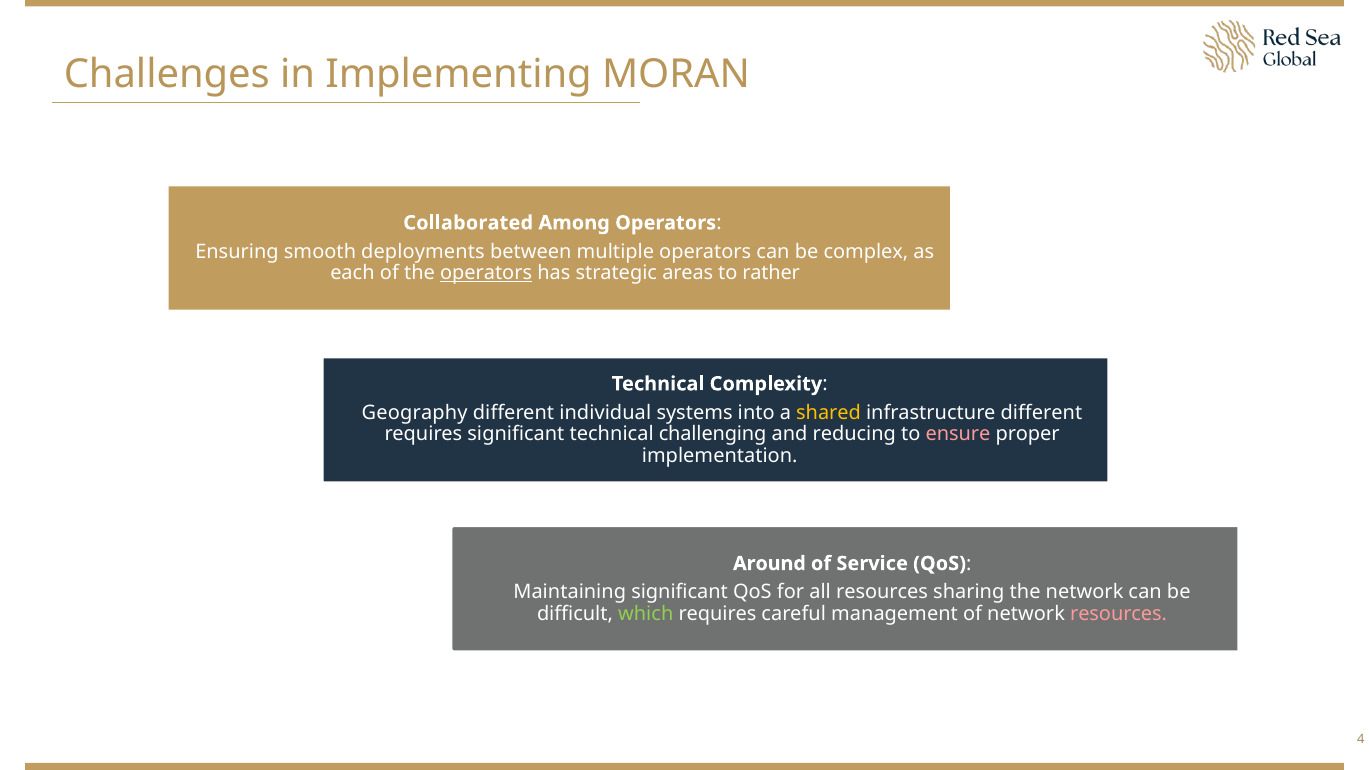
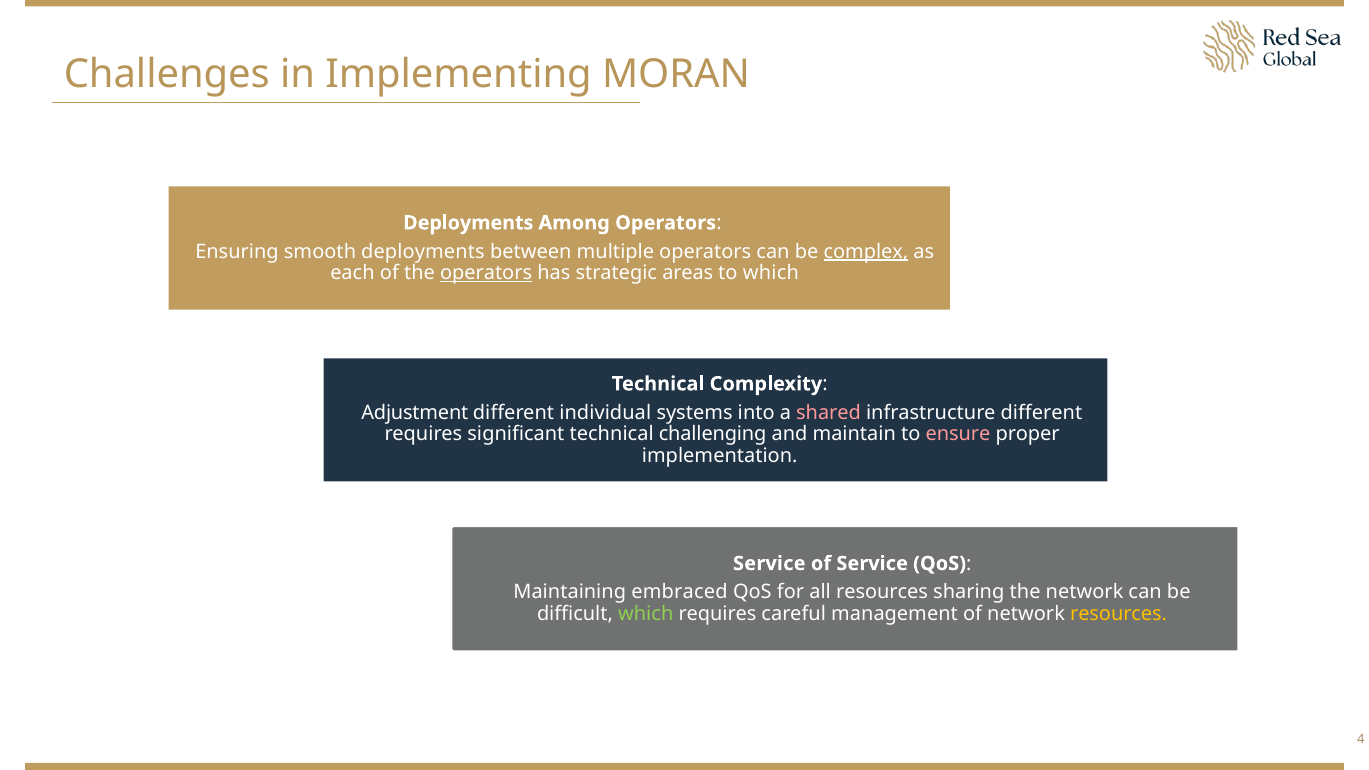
Collaborated at (468, 223): Collaborated -> Deployments
complex underline: none -> present
to rather: rather -> which
Geography: Geography -> Adjustment
shared colour: yellow -> pink
reducing: reducing -> maintain
Around at (769, 564): Around -> Service
Maintaining significant: significant -> embraced
resources at (1119, 614) colour: pink -> yellow
